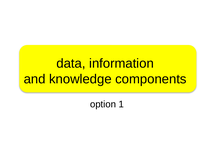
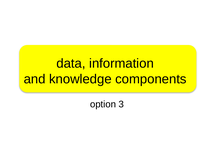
1: 1 -> 3
